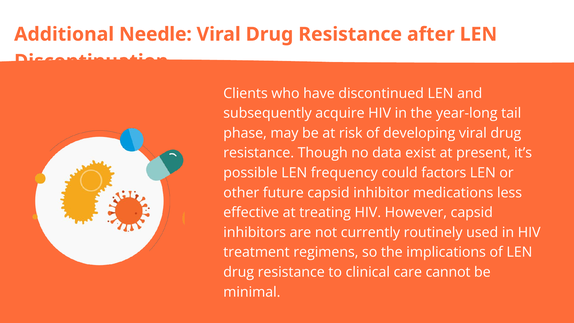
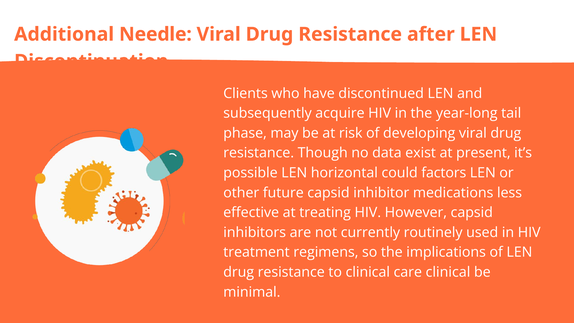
frequency: frequency -> horizontal
care cannot: cannot -> clinical
